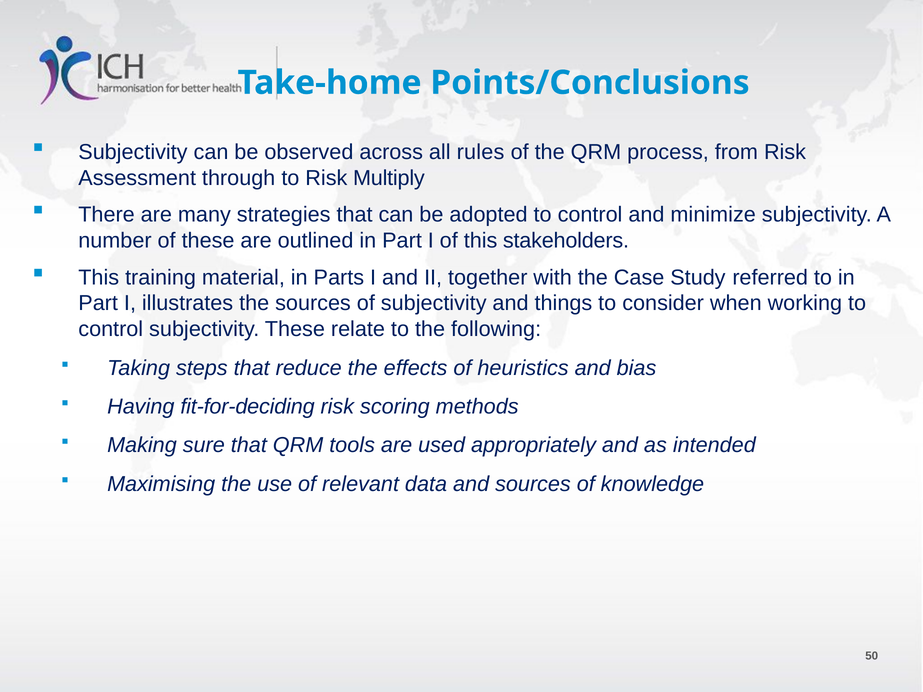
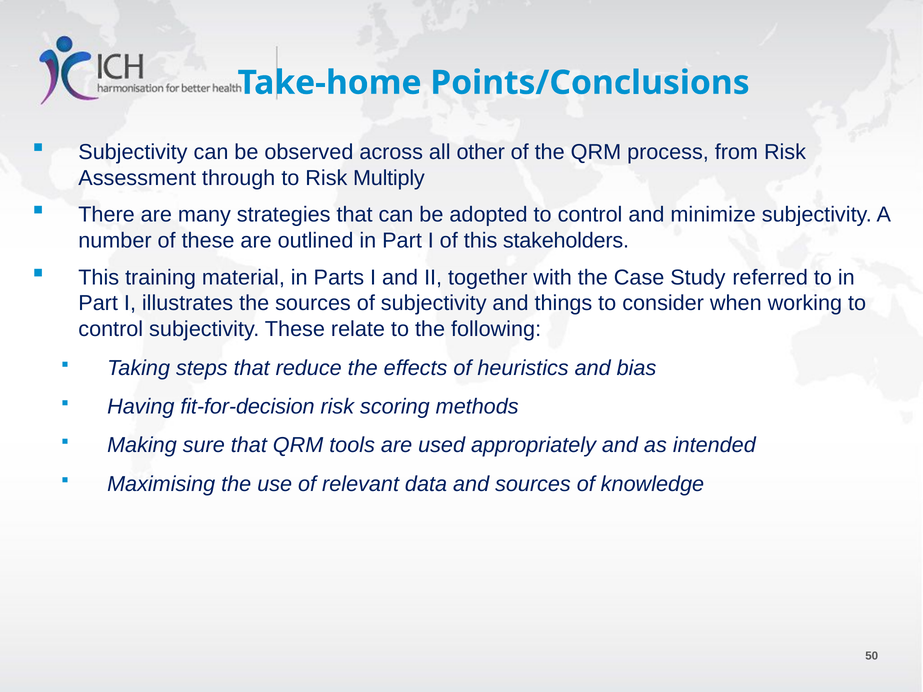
rules: rules -> other
fit-for-deciding: fit-for-deciding -> fit-for-decision
